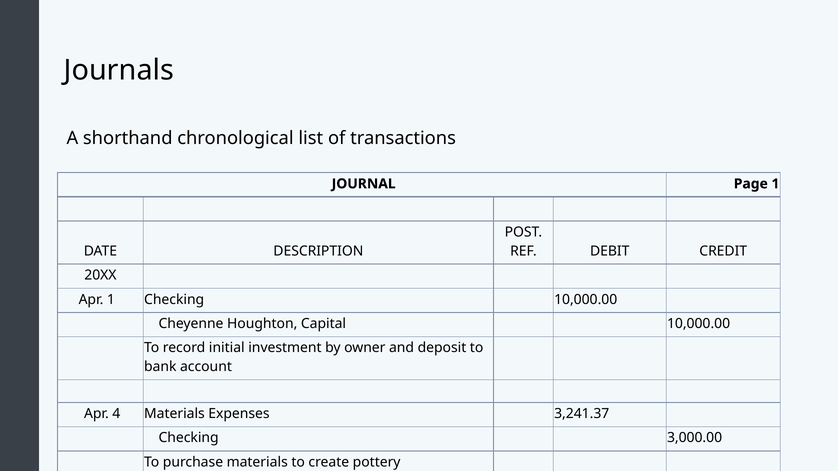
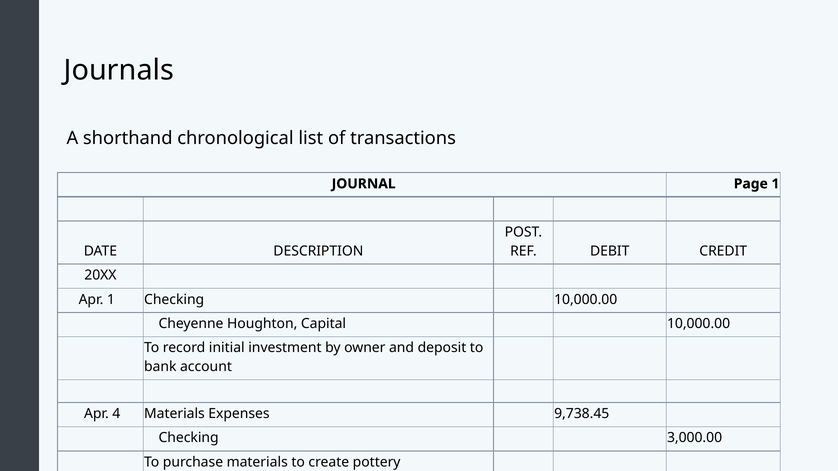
3,241.37: 3,241.37 -> 9,738.45
